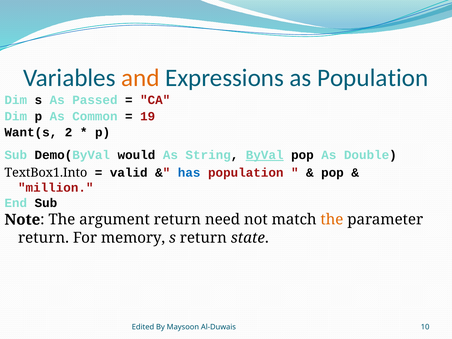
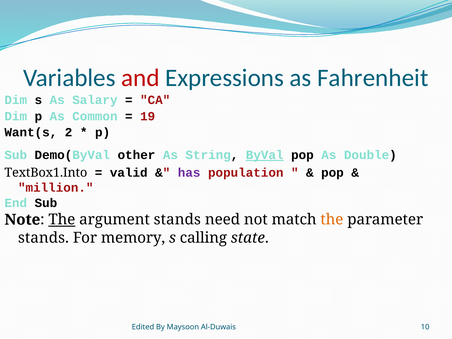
and colour: orange -> red
as Population: Population -> Fahrenheit
Passed: Passed -> Salary
would: would -> other
has colour: blue -> purple
The at (62, 220) underline: none -> present
argument return: return -> stands
return at (43, 238): return -> stands
s return: return -> calling
